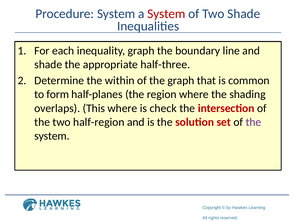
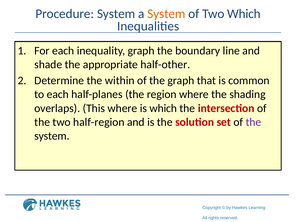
System at (166, 14) colour: red -> orange
Two Shade: Shade -> Which
half-three: half-three -> half-other
to form: form -> each
is check: check -> which
